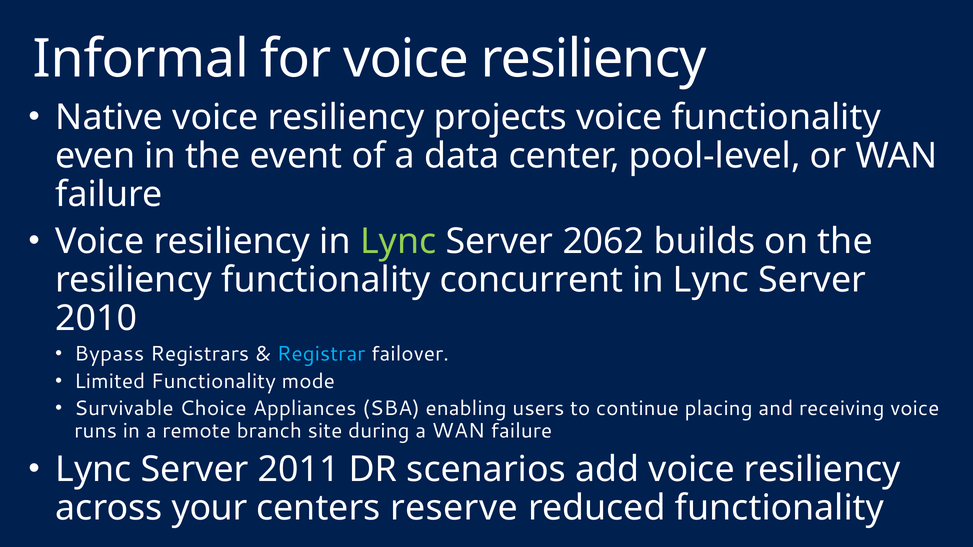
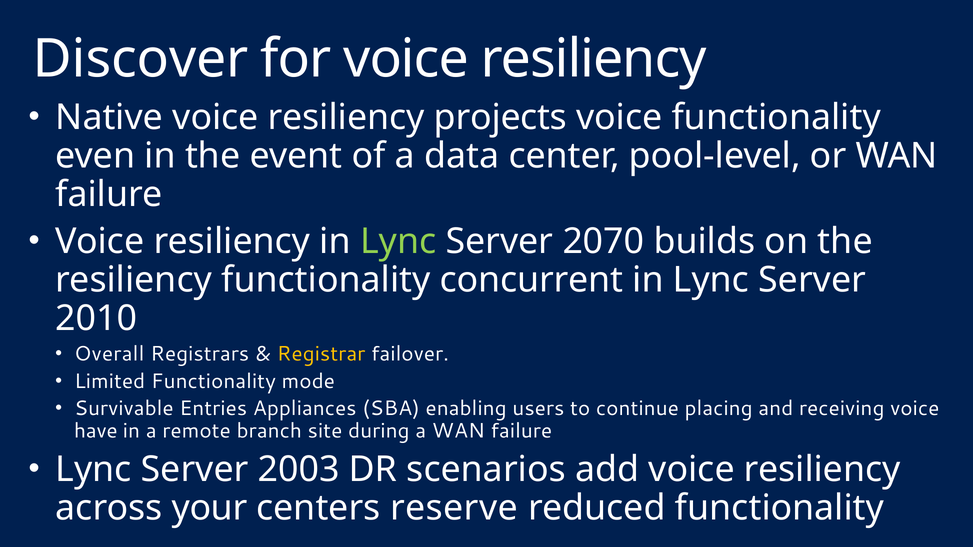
Informal: Informal -> Discover
2062: 2062 -> 2070
Bypass: Bypass -> Overall
Registrar colour: light blue -> yellow
Choice: Choice -> Entries
runs: runs -> have
2011: 2011 -> 2003
